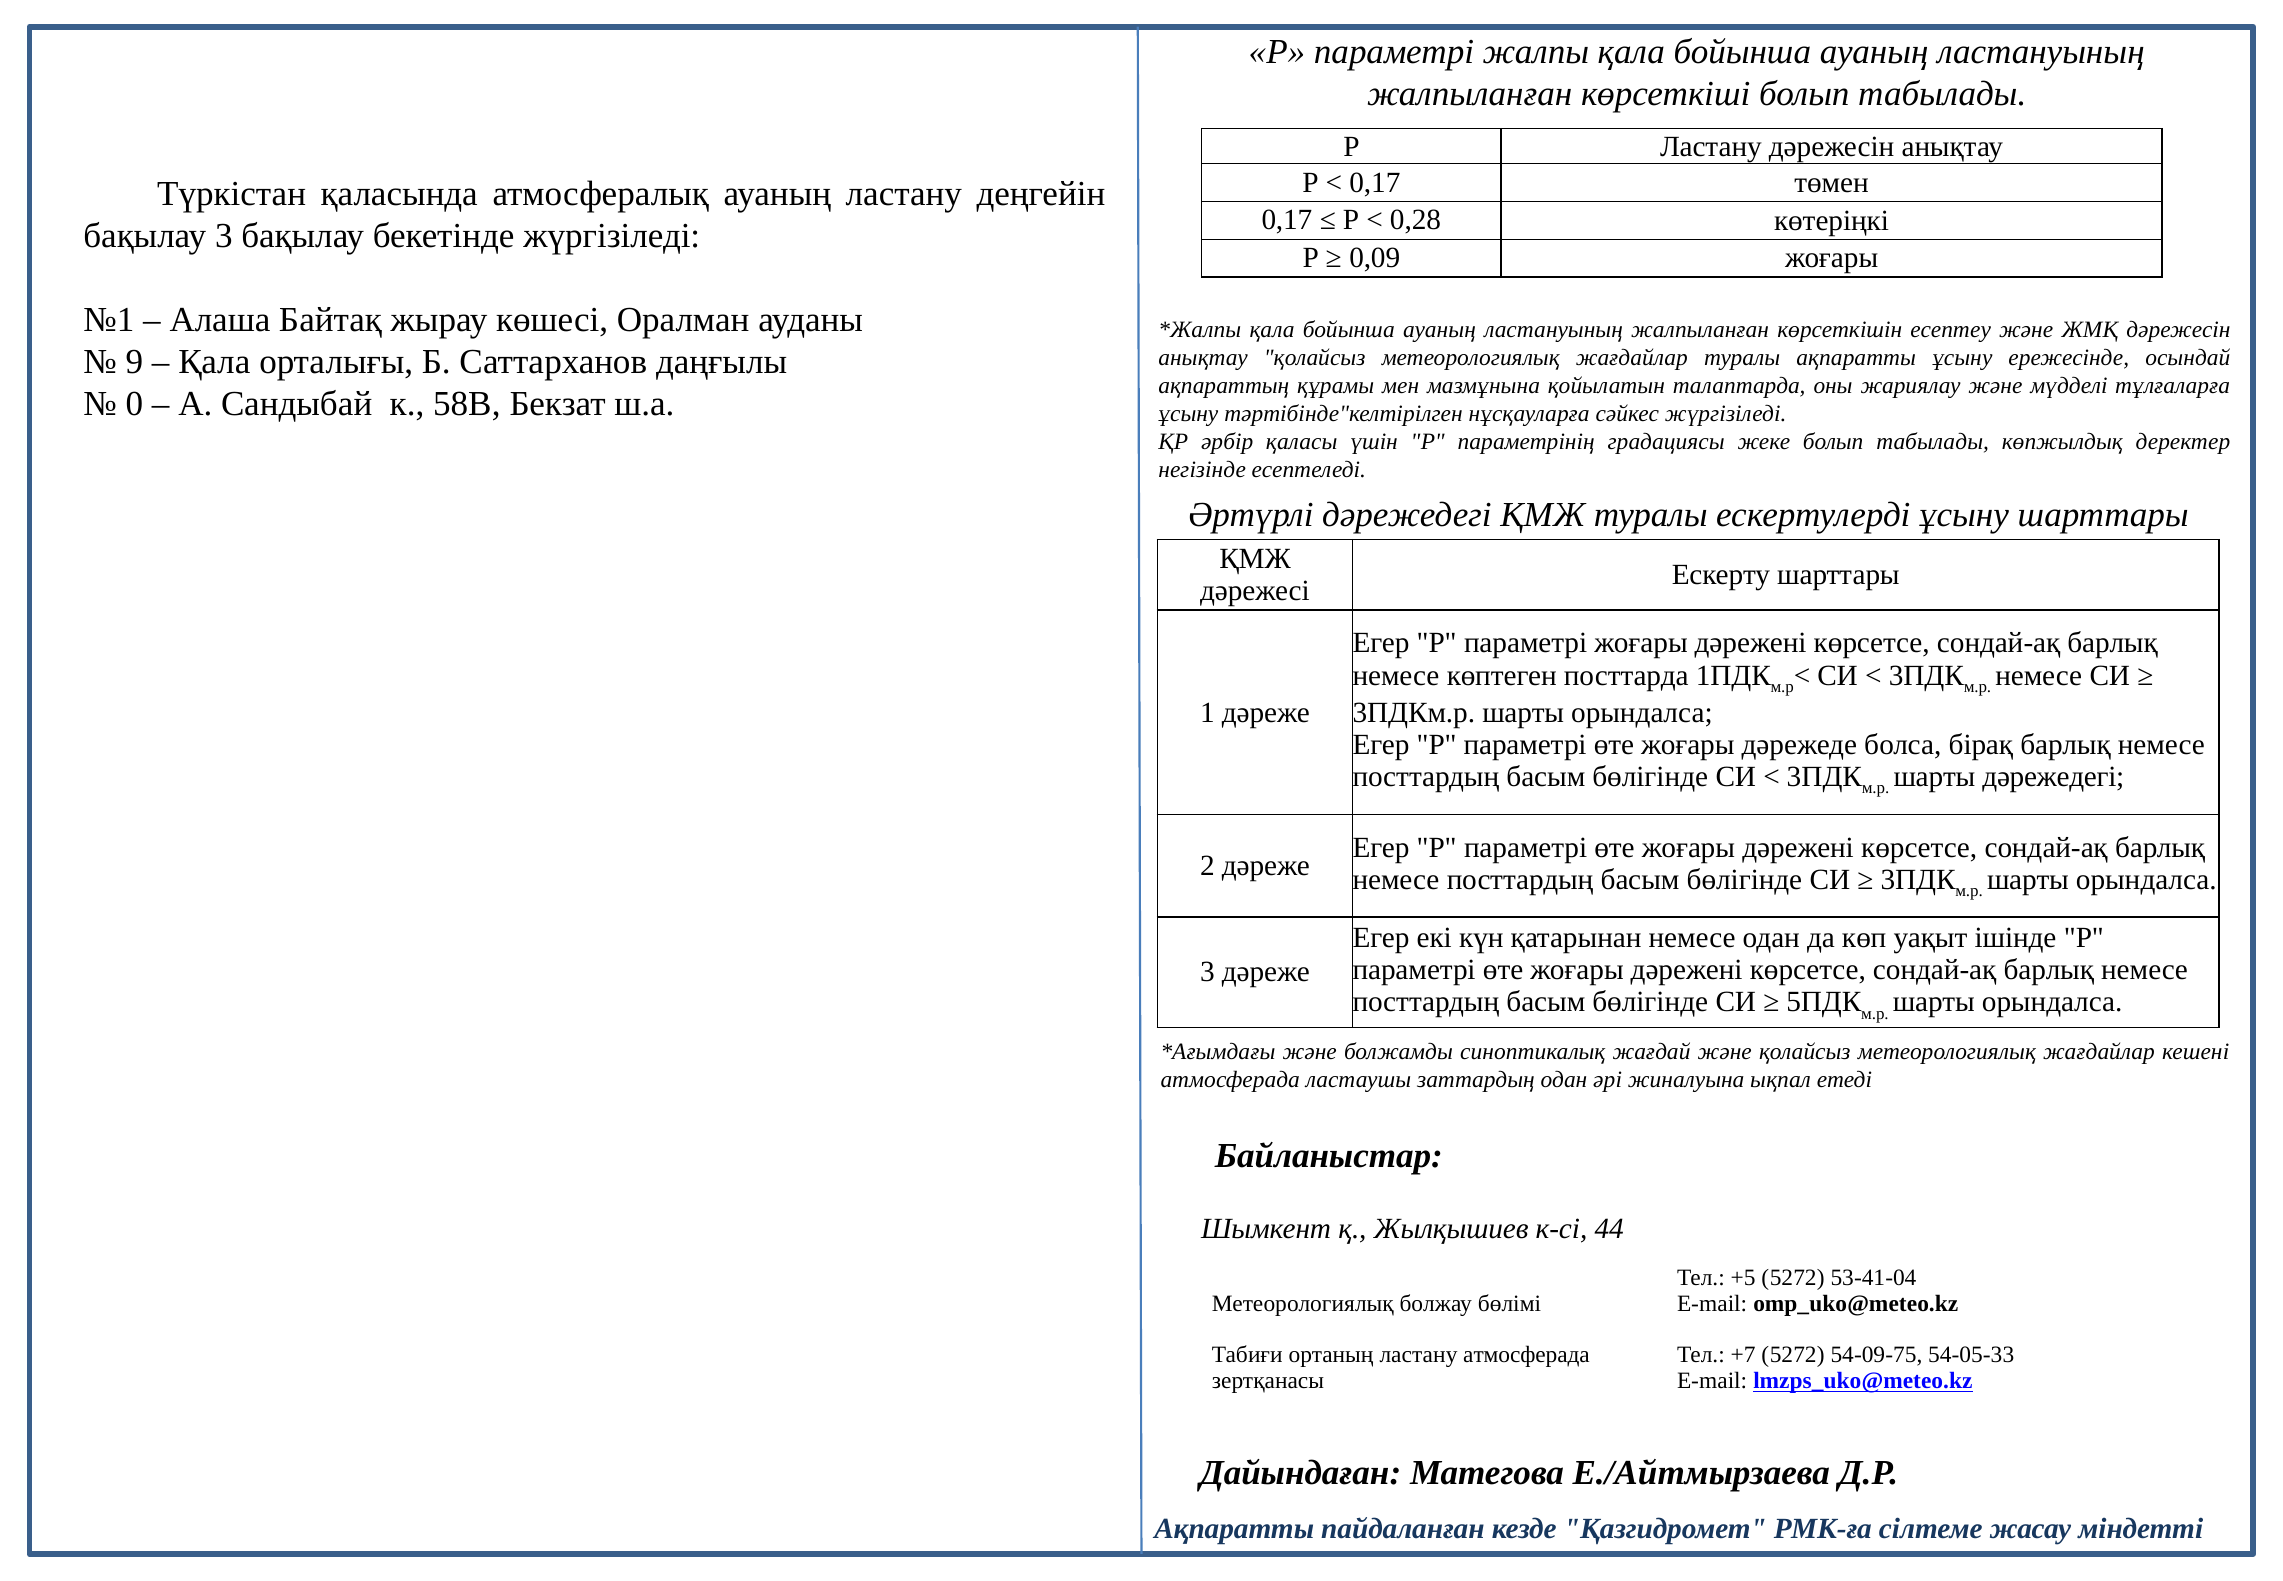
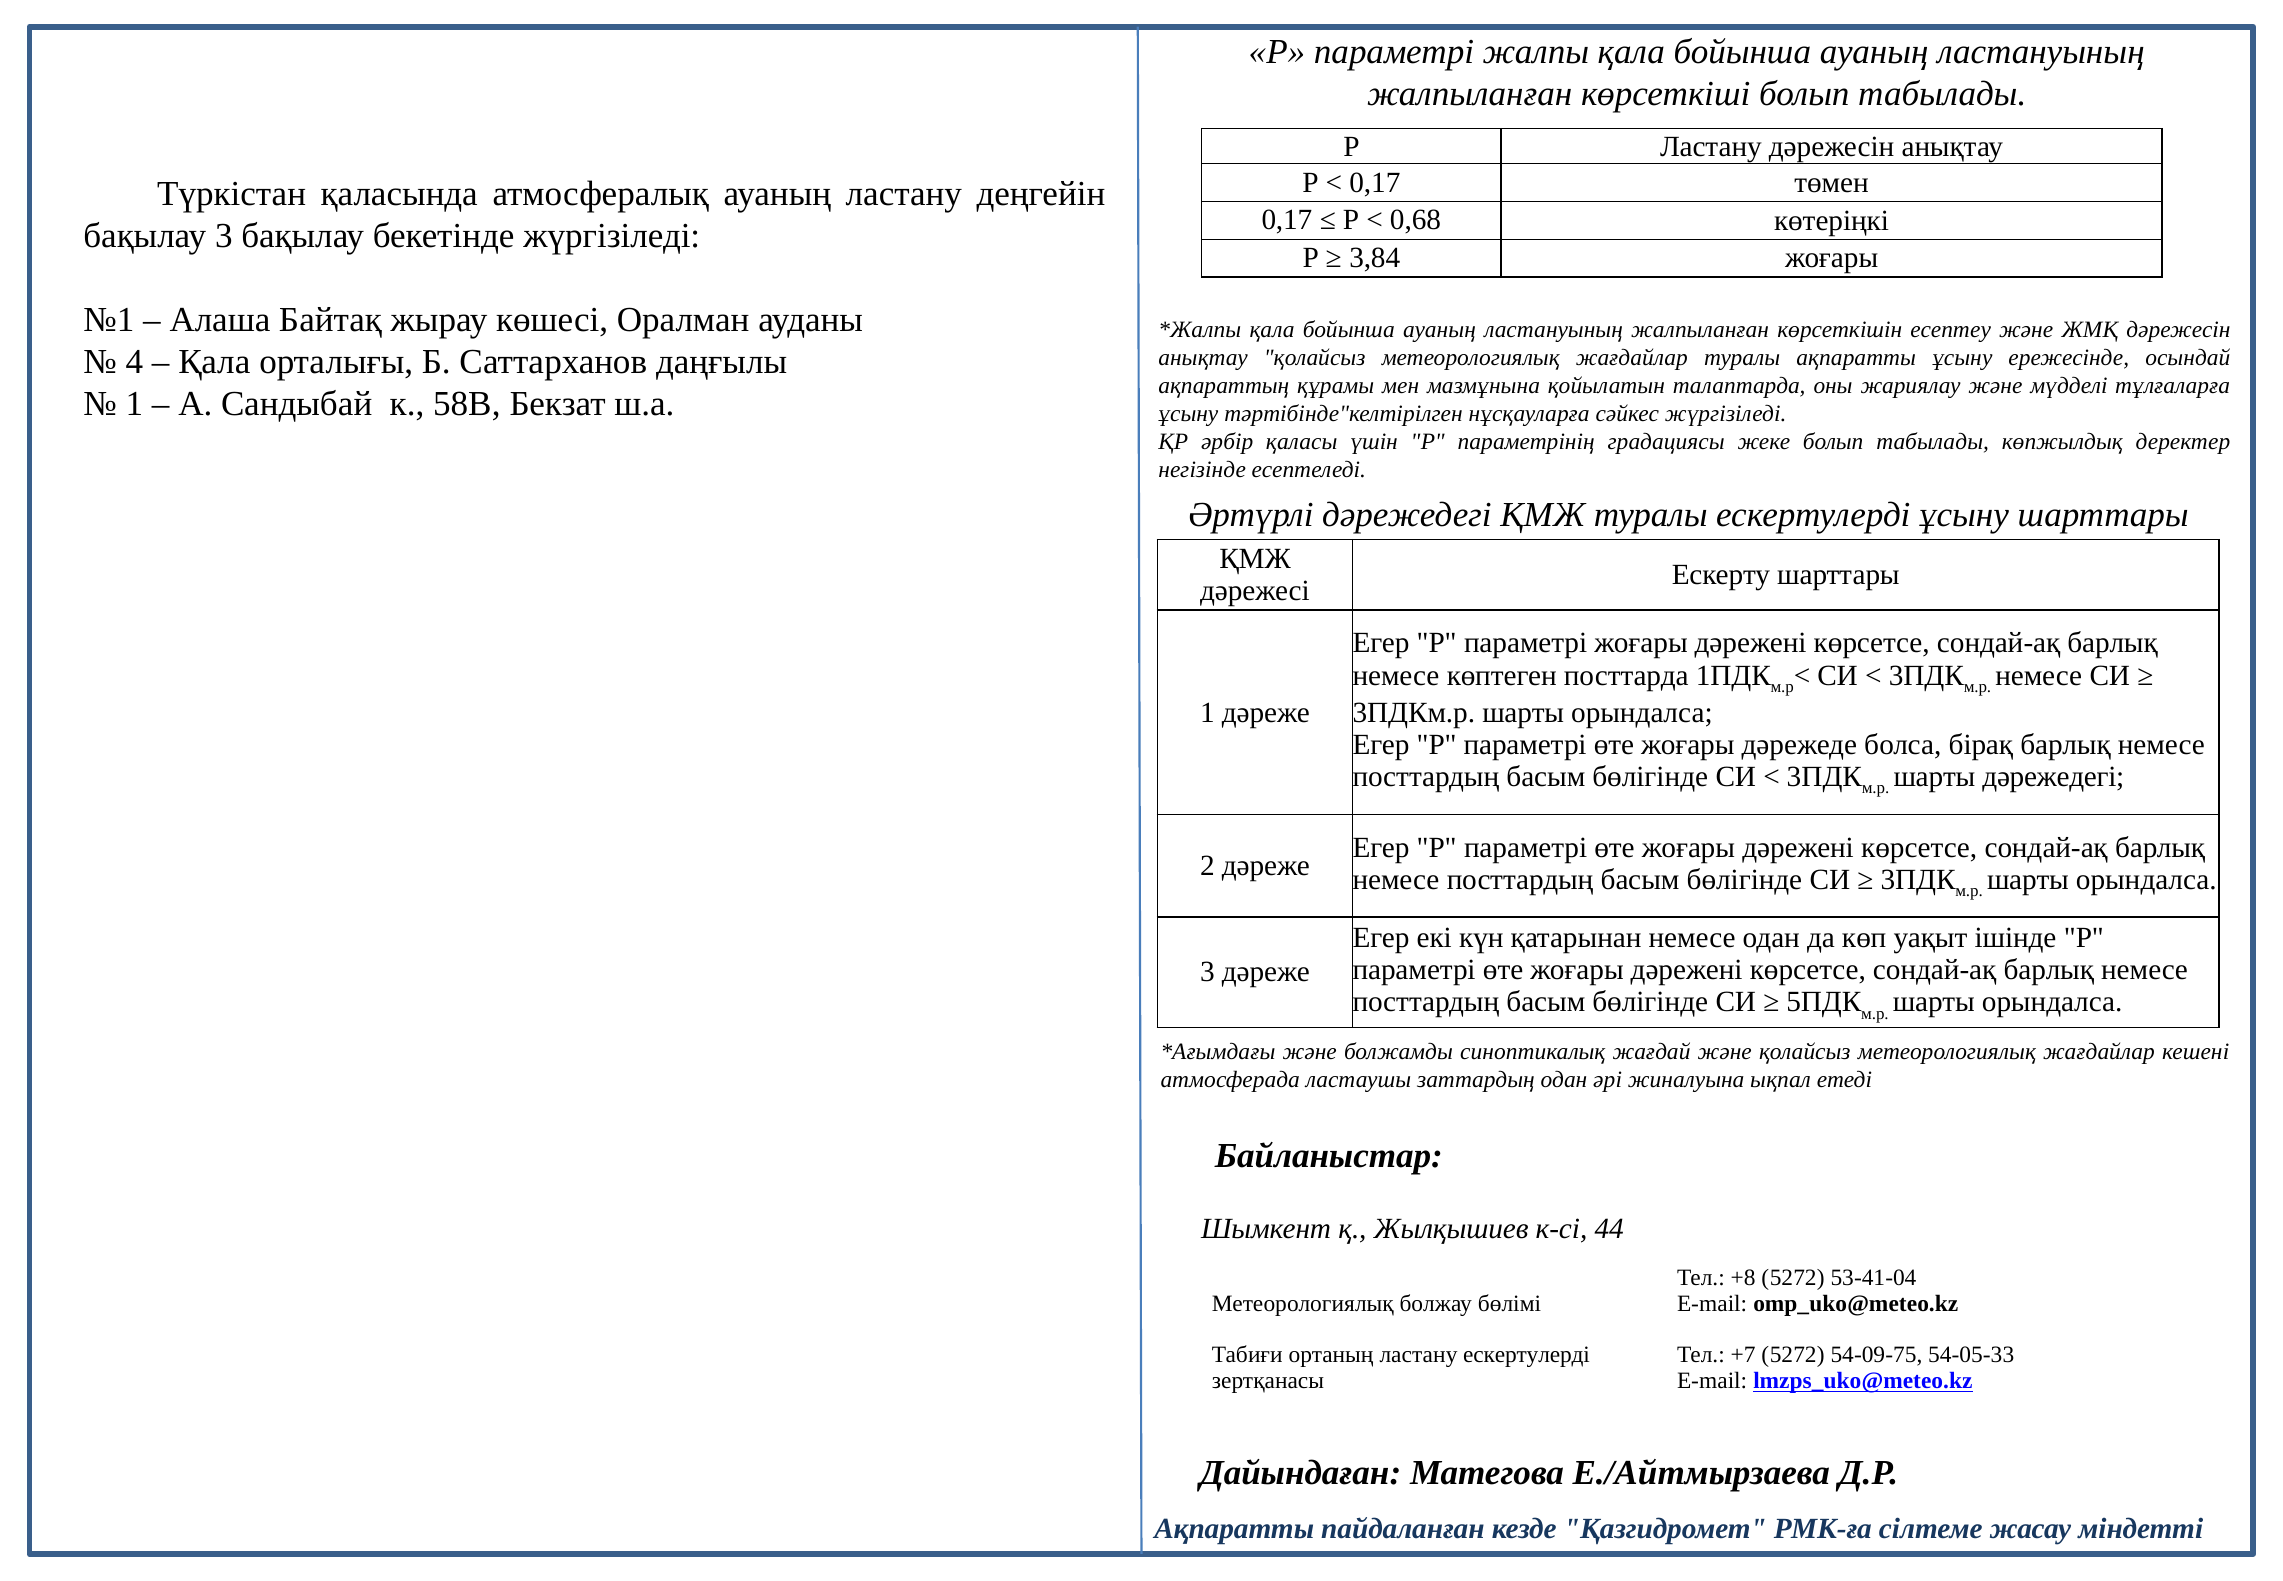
0,28: 0,28 -> 0,68
0,09: 0,09 -> 3,84
9: 9 -> 4
0 at (134, 404): 0 -> 1
+5: +5 -> +8
ластану атмосферада: атмосферада -> ескертулерді
